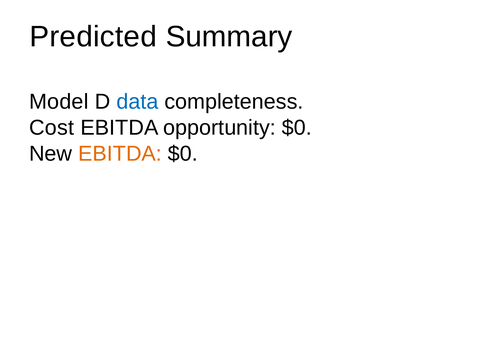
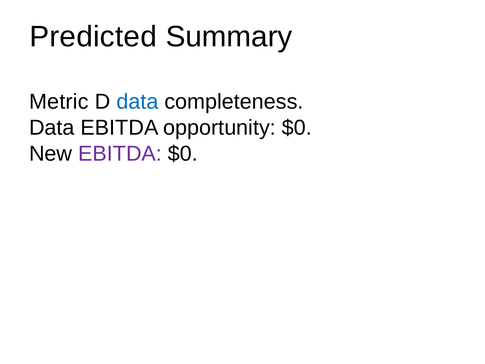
Model: Model -> Metric
Cost at (52, 128): Cost -> Data
EBITDA at (120, 153) colour: orange -> purple
